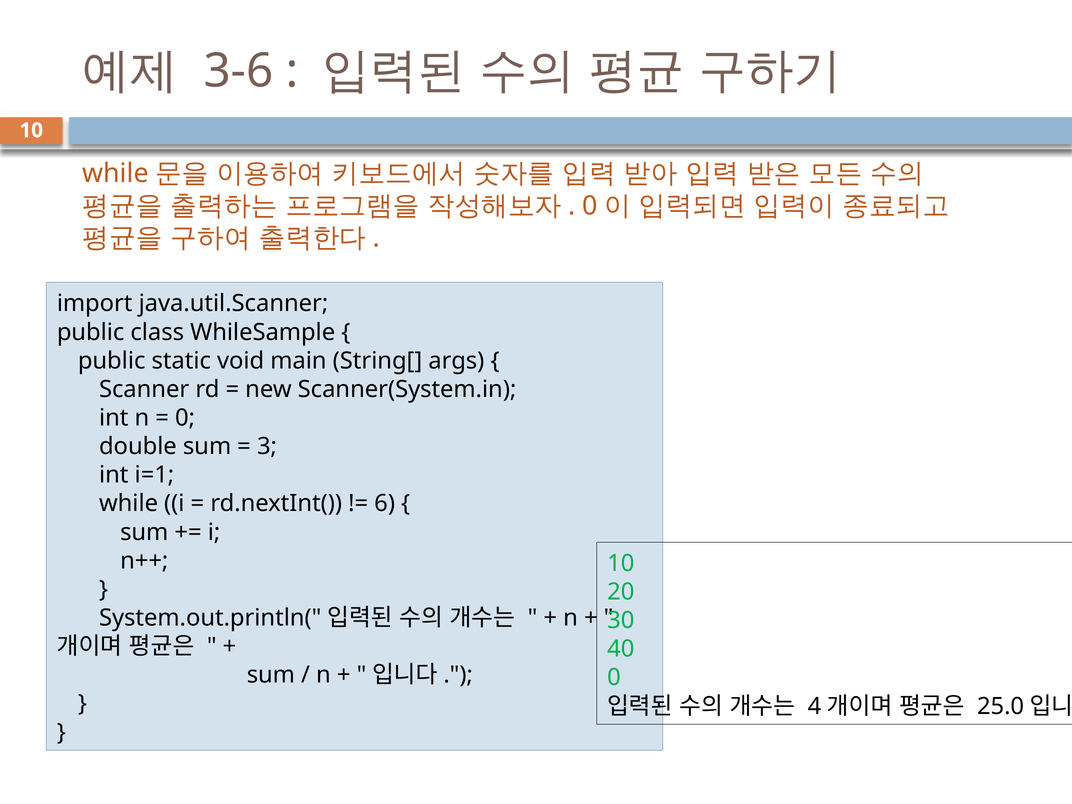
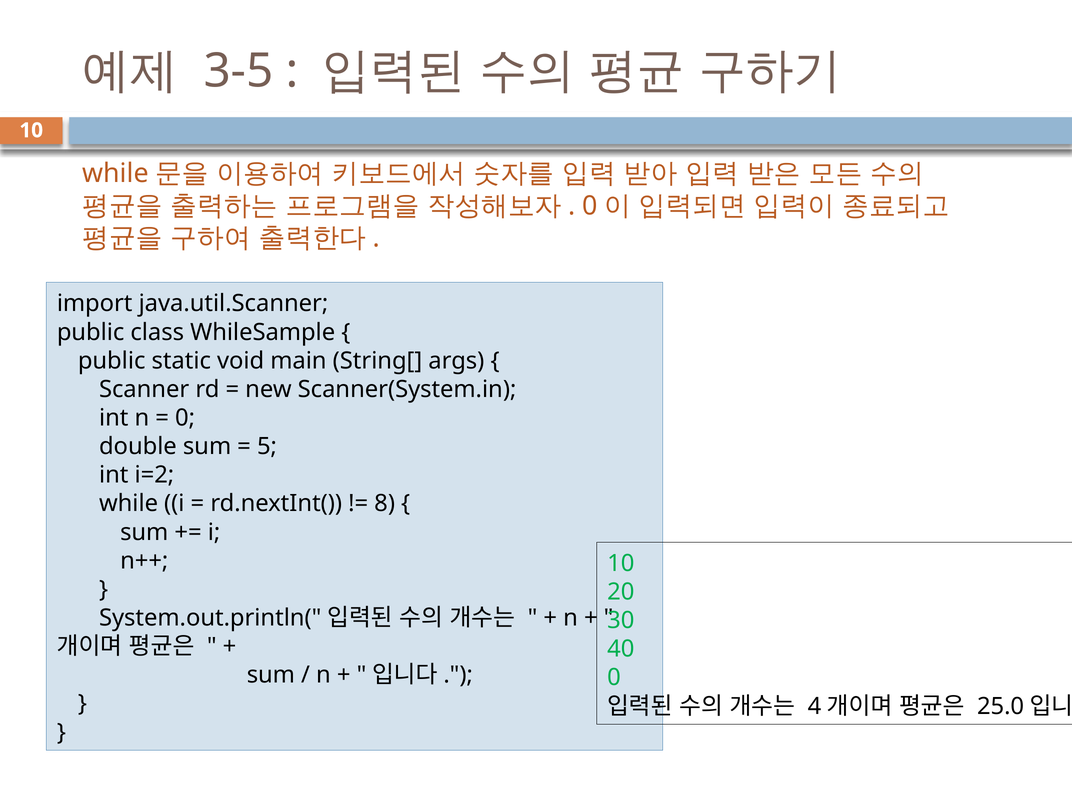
3-6: 3-6 -> 3-5
3: 3 -> 5
i=1: i=1 -> i=2
6: 6 -> 8
